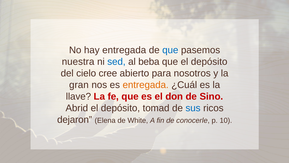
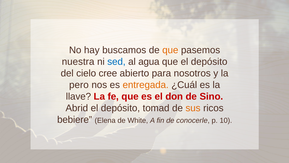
hay entregada: entregada -> buscamos
que at (170, 50) colour: blue -> orange
beba: beba -> agua
gran: gran -> pero
sus colour: blue -> orange
dejaron: dejaron -> bebiere
